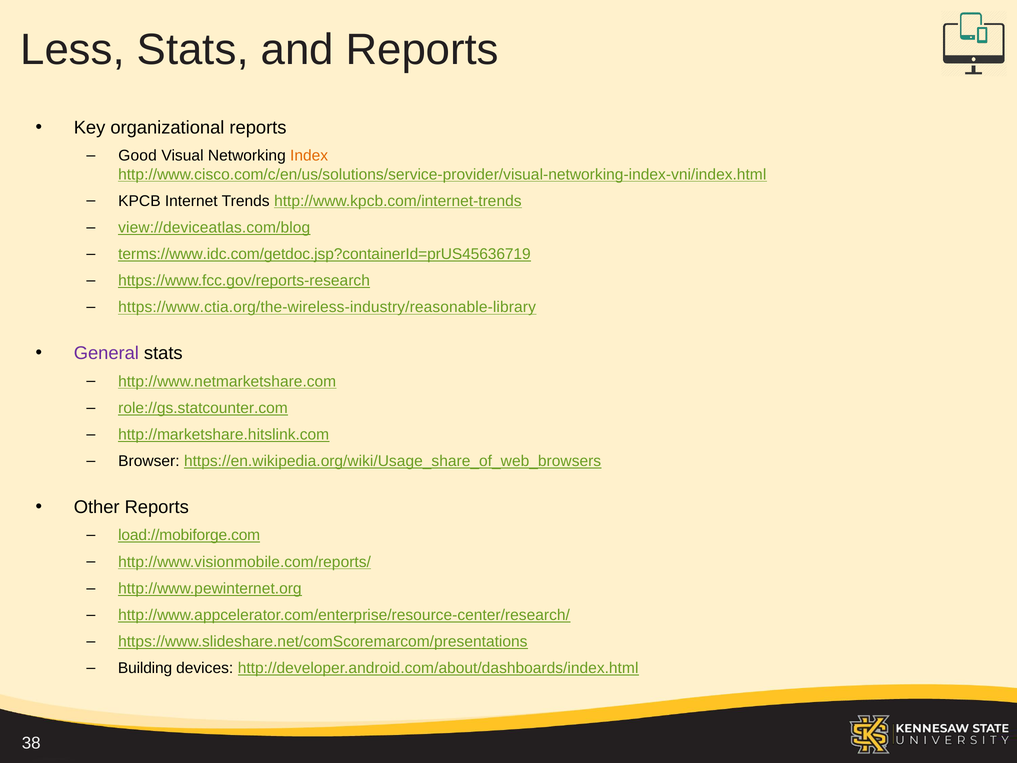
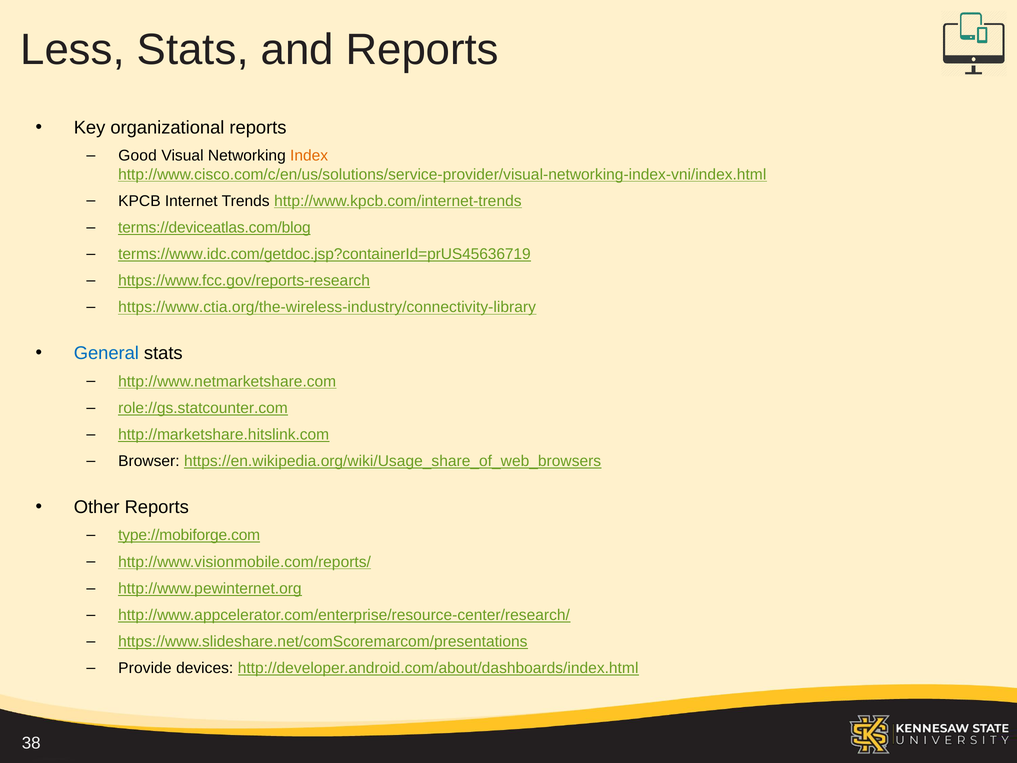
view://deviceatlas.com/blog: view://deviceatlas.com/blog -> terms://deviceatlas.com/blog
https://www.ctia.org/the-wireless-industry/reasonable-library: https://www.ctia.org/the-wireless-industry/reasonable-library -> https://www.ctia.org/the-wireless-industry/connectivity-library
General colour: purple -> blue
load://mobiforge.com: load://mobiforge.com -> type://mobiforge.com
Building: Building -> Provide
